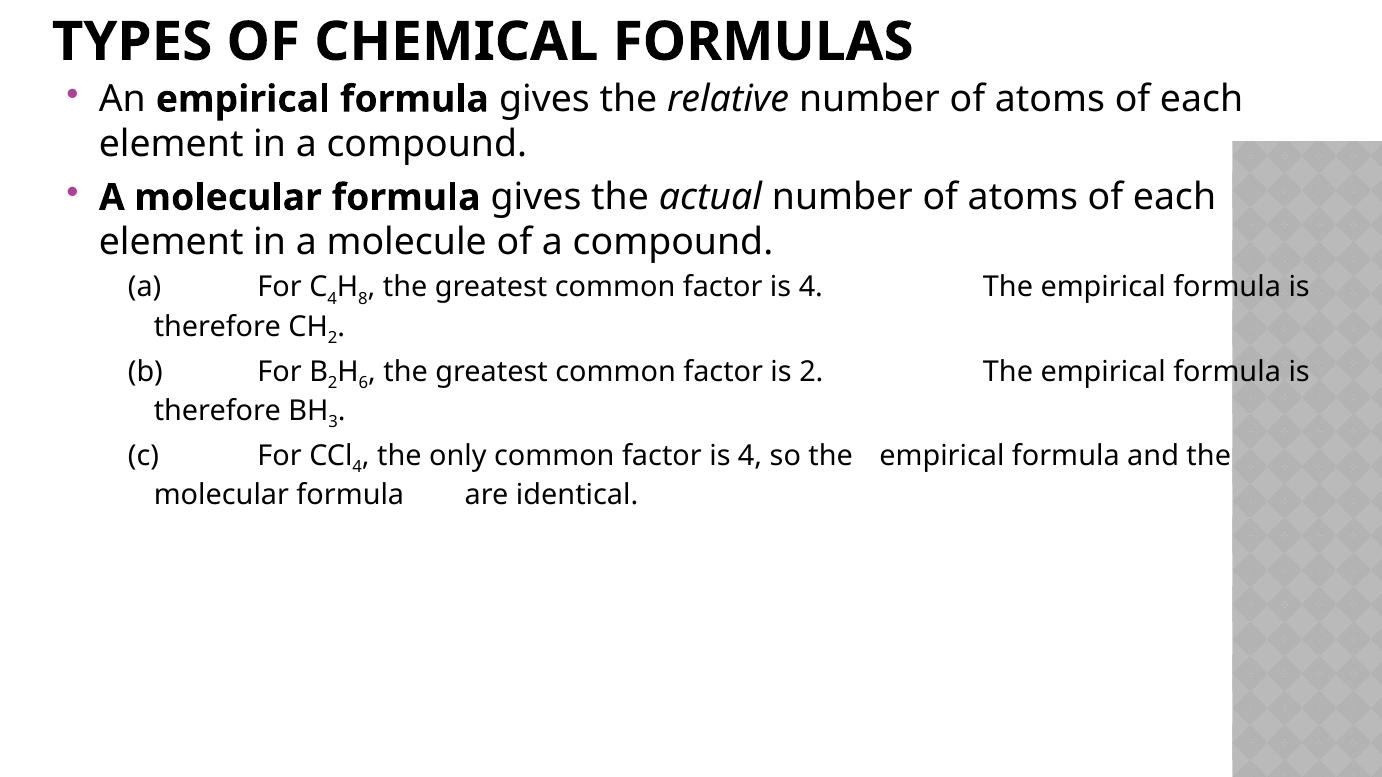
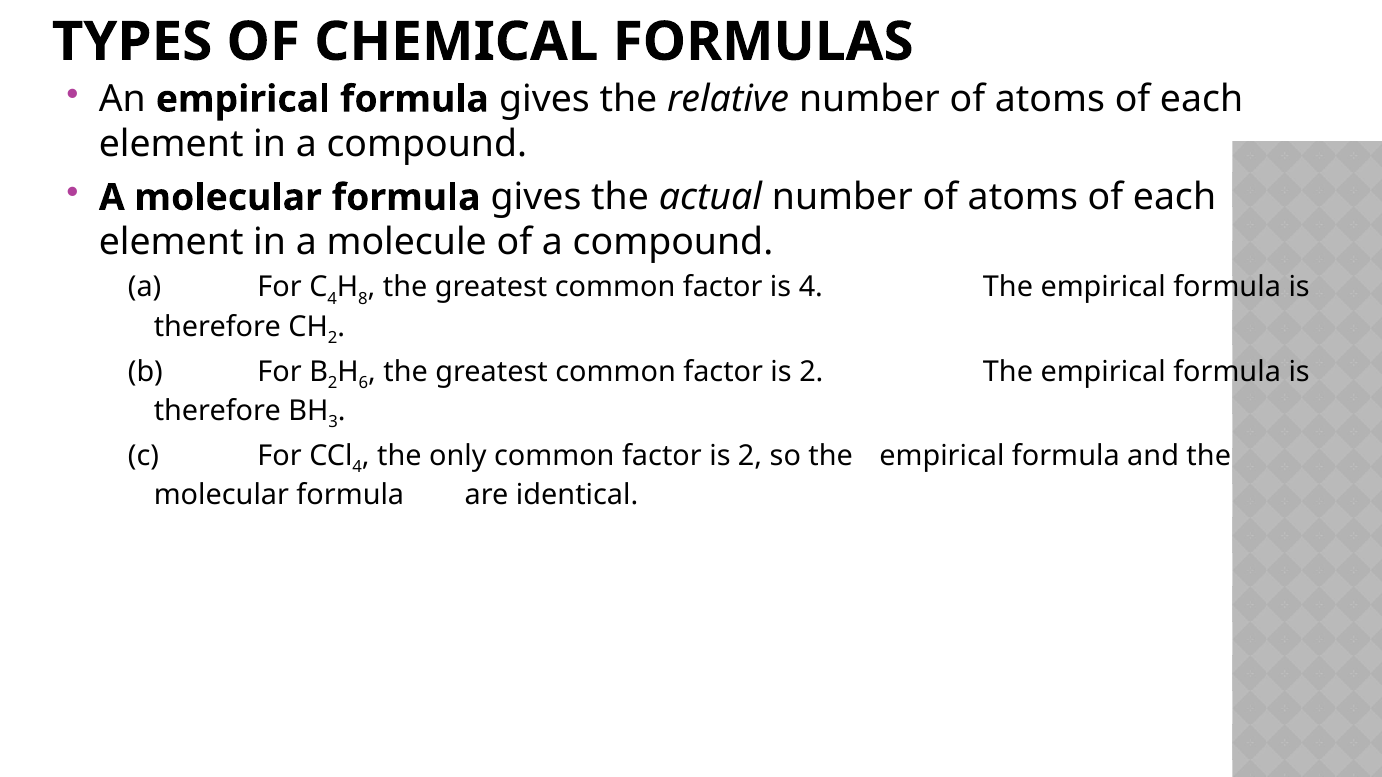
4 at (750, 456): 4 -> 2
